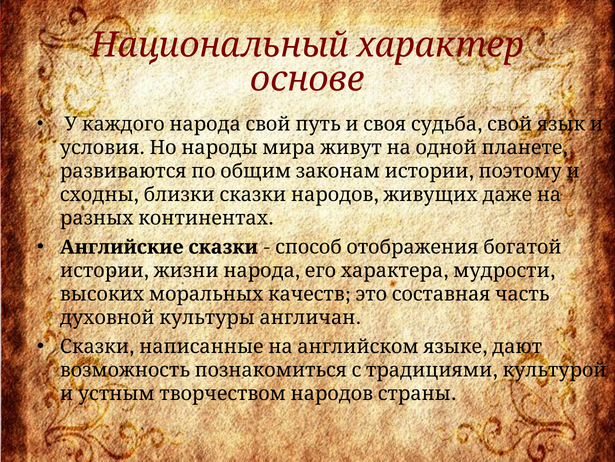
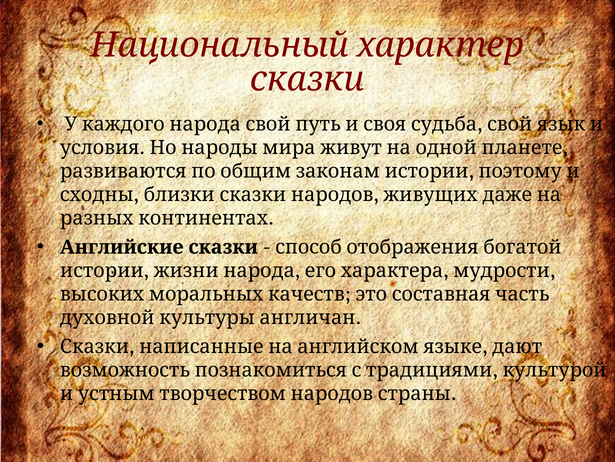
основе at (307, 79): основе -> сказки
